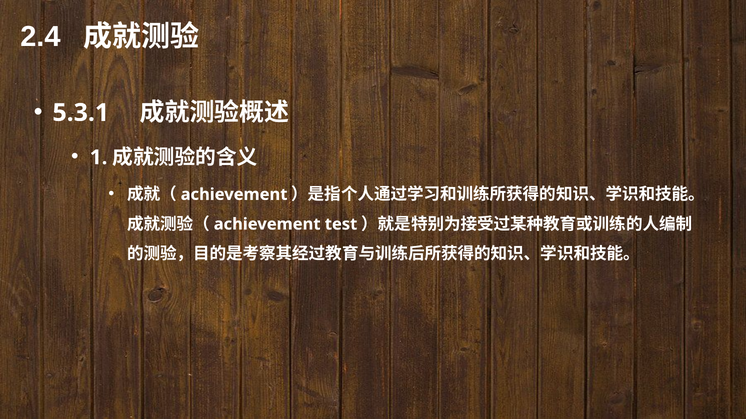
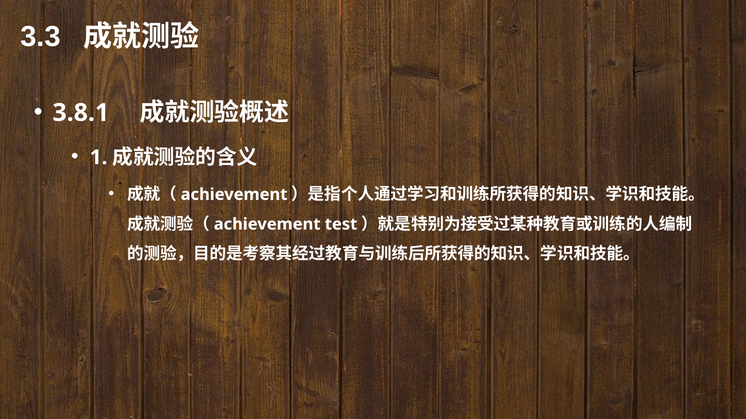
2.4: 2.4 -> 3.3
5.3.1: 5.3.1 -> 3.8.1
